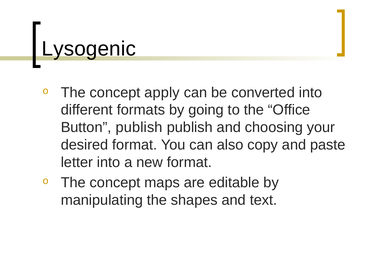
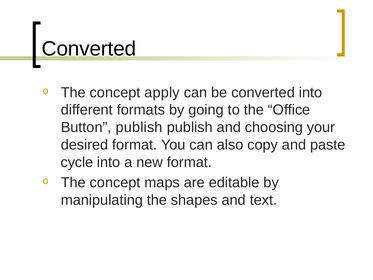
Lysogenic at (89, 49): Lysogenic -> Converted
letter: letter -> cycle
